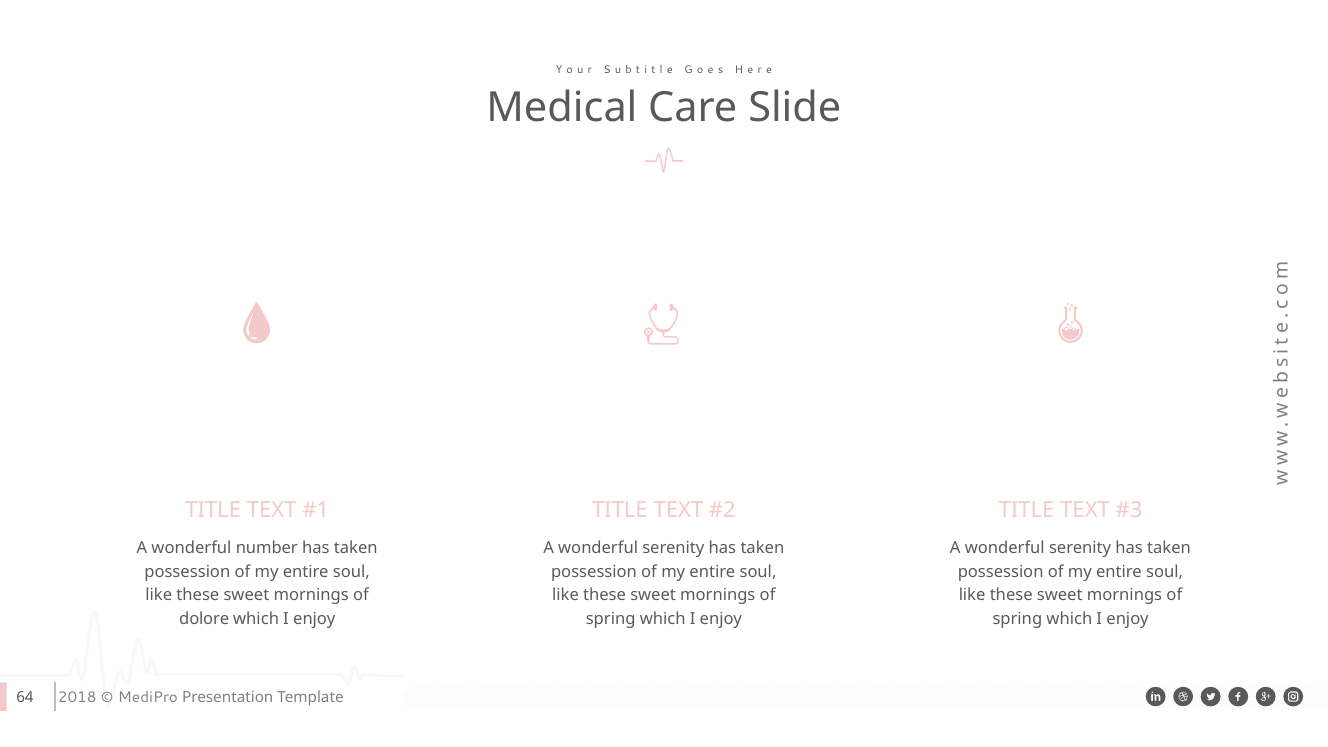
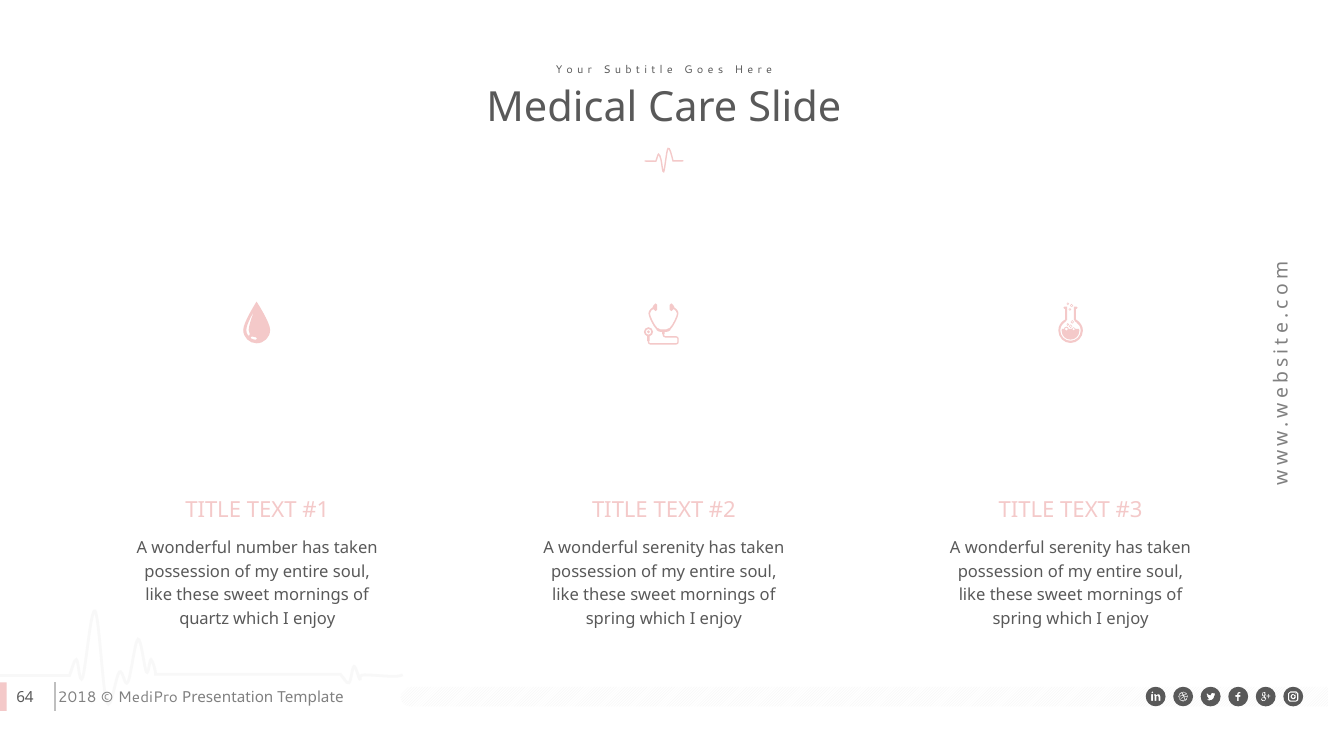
dolore: dolore -> quartz
